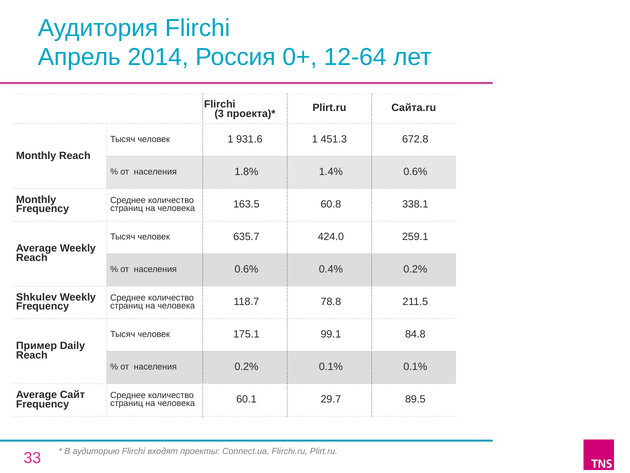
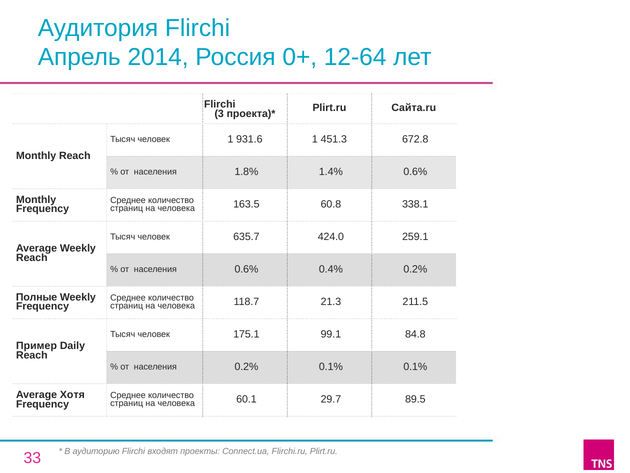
Shkulev: Shkulev -> Полные
78.8: 78.8 -> 21.3
Сайт: Сайт -> Хотя
